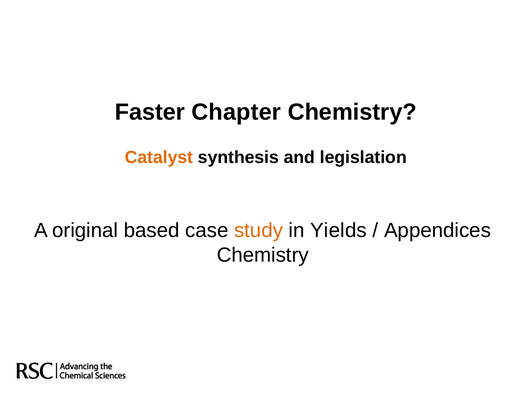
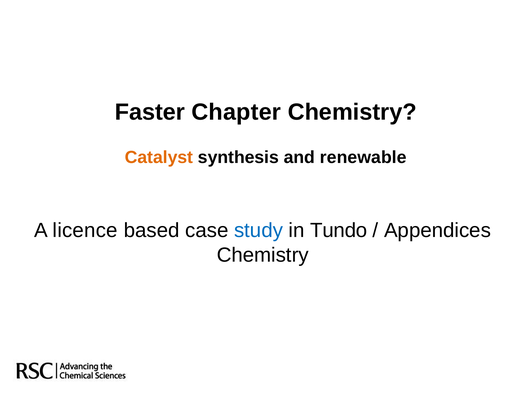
legislation: legislation -> renewable
original: original -> licence
study colour: orange -> blue
Yields: Yields -> Tundo
